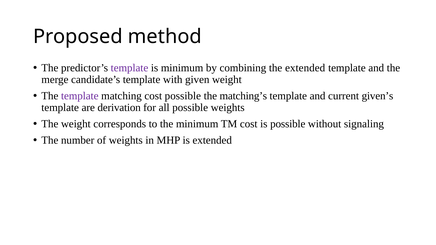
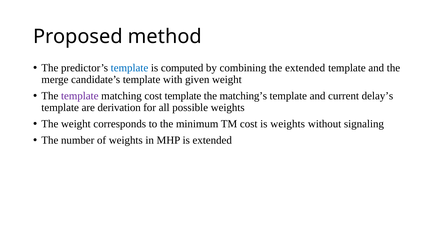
template at (129, 68) colour: purple -> blue
is minimum: minimum -> computed
cost possible: possible -> template
given’s: given’s -> delay’s
is possible: possible -> weights
